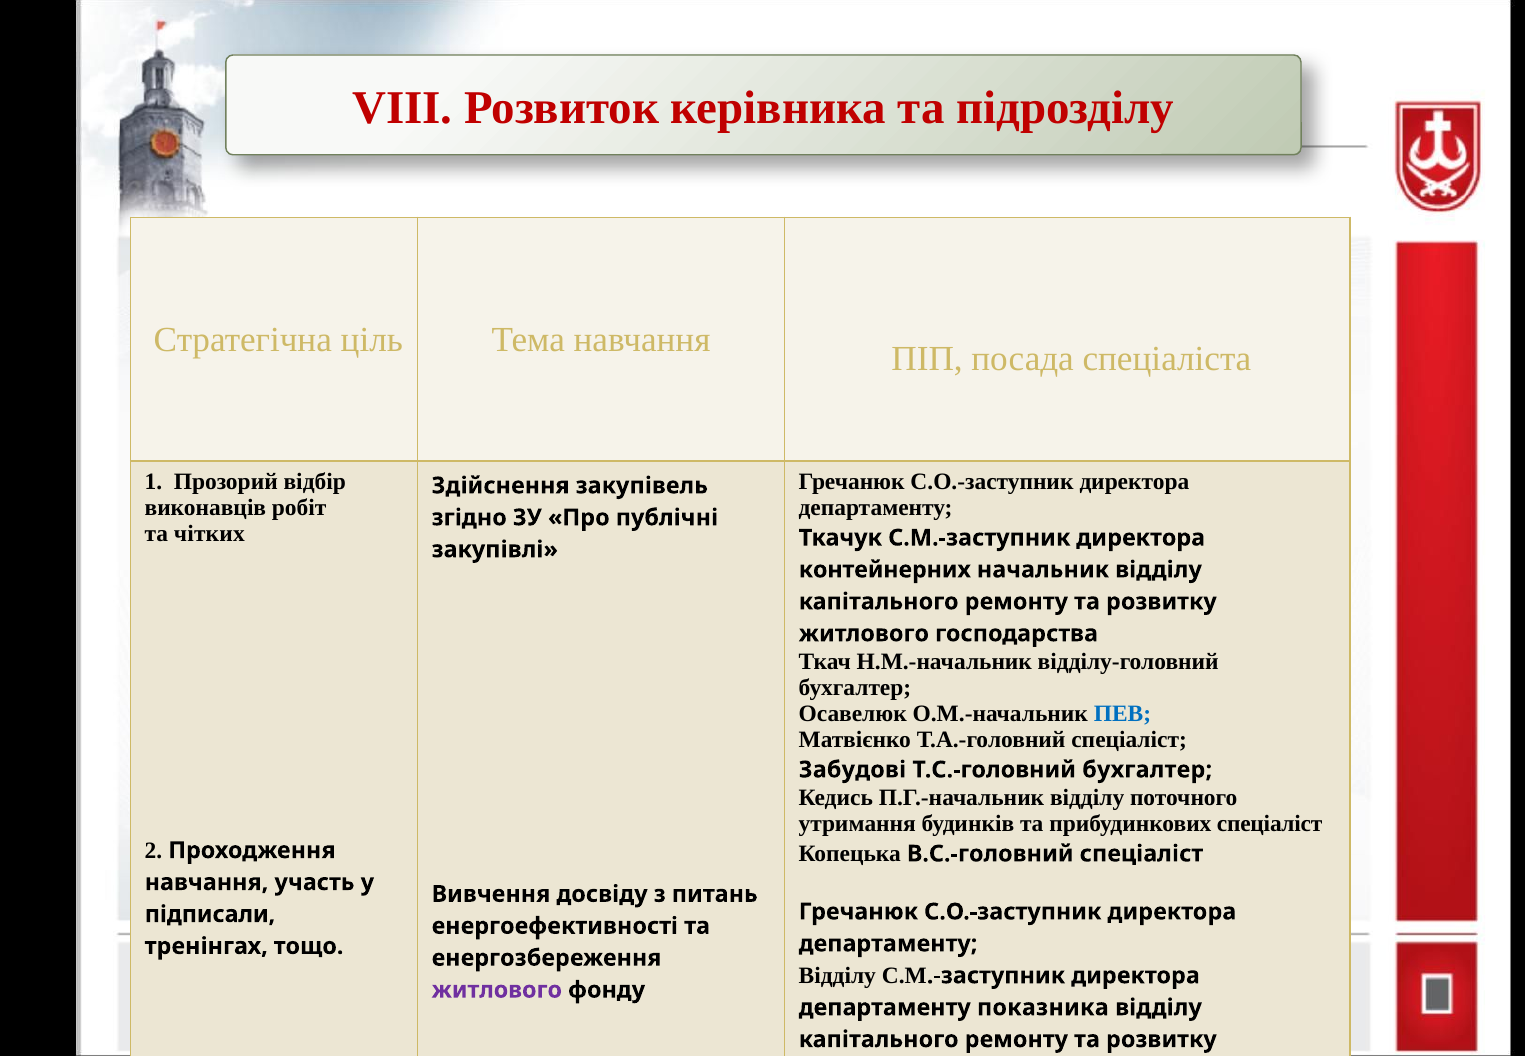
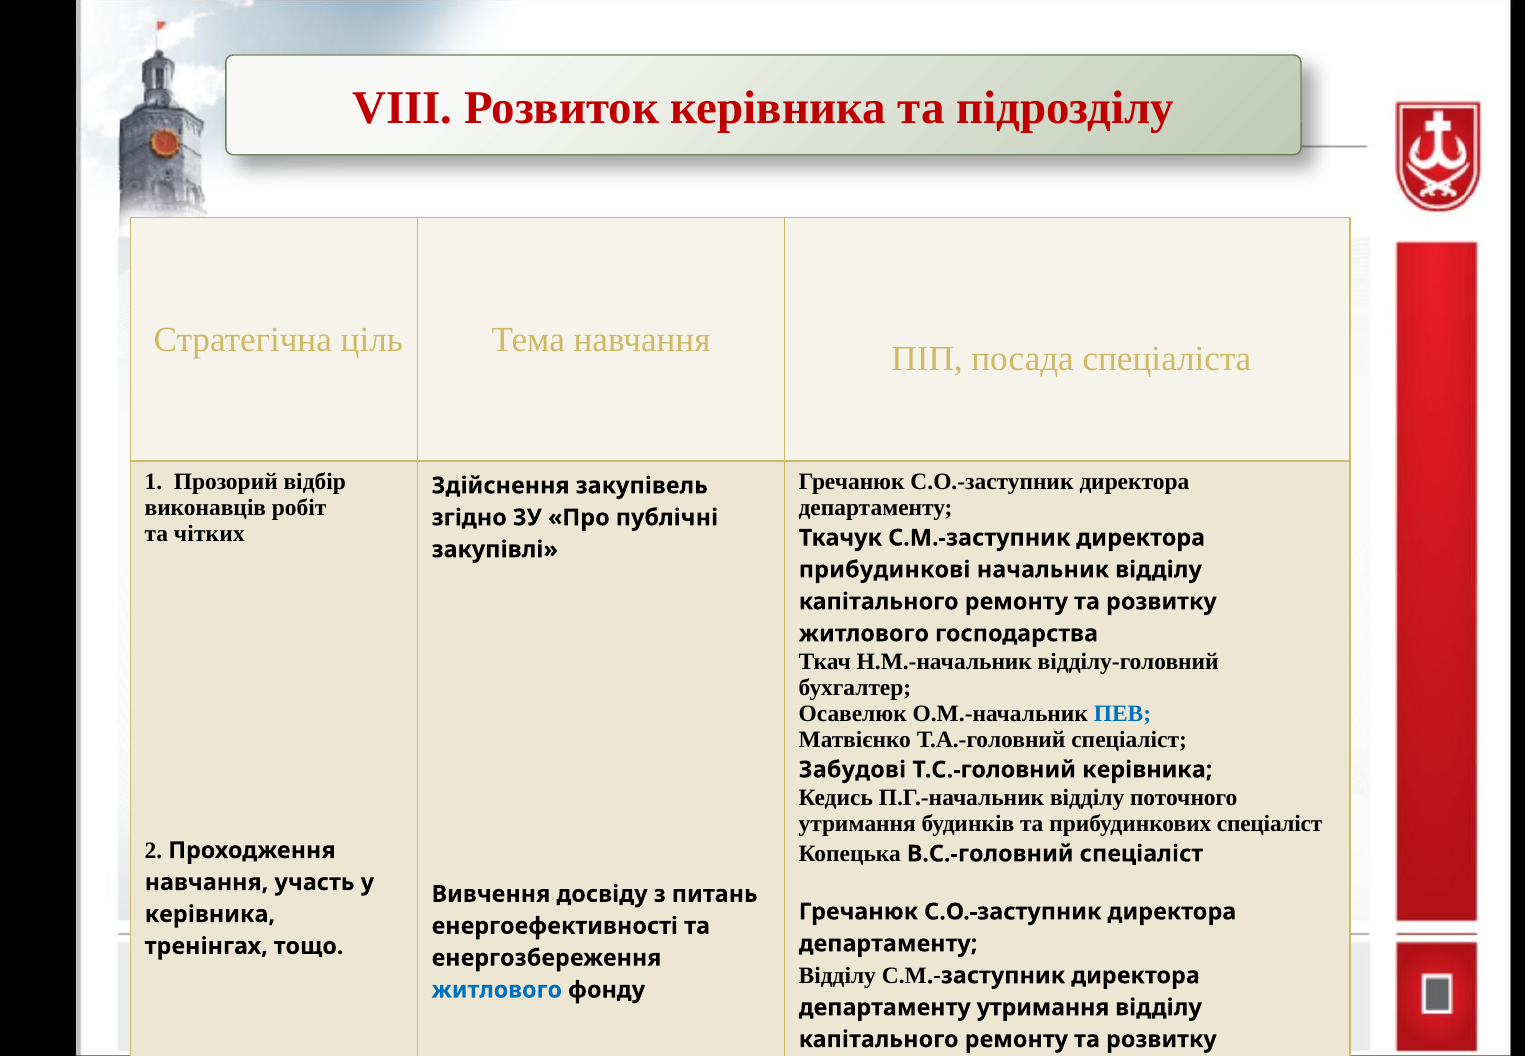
контейнерних: контейнерних -> прибудинкові
Т.С.-головний бухгалтер: бухгалтер -> керівника
підписали at (210, 914): підписали -> керівника
житлового at (497, 990) colour: purple -> blue
департаменту показника: показника -> утримання
